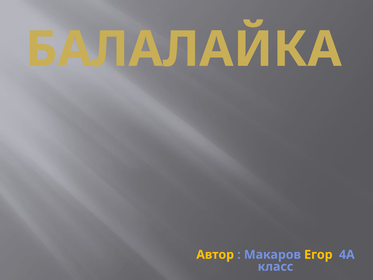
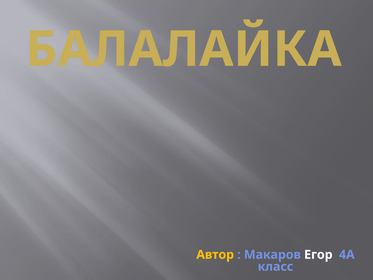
Егор colour: yellow -> white
